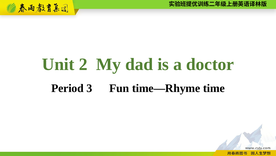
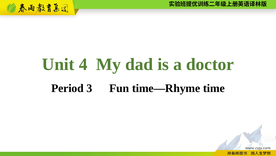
2: 2 -> 4
